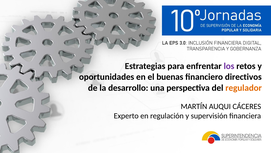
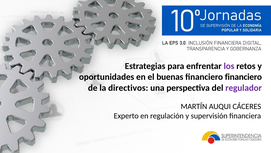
financiero directivos: directivos -> financiero
desarrollo: desarrollo -> directivos
regulador colour: orange -> purple
